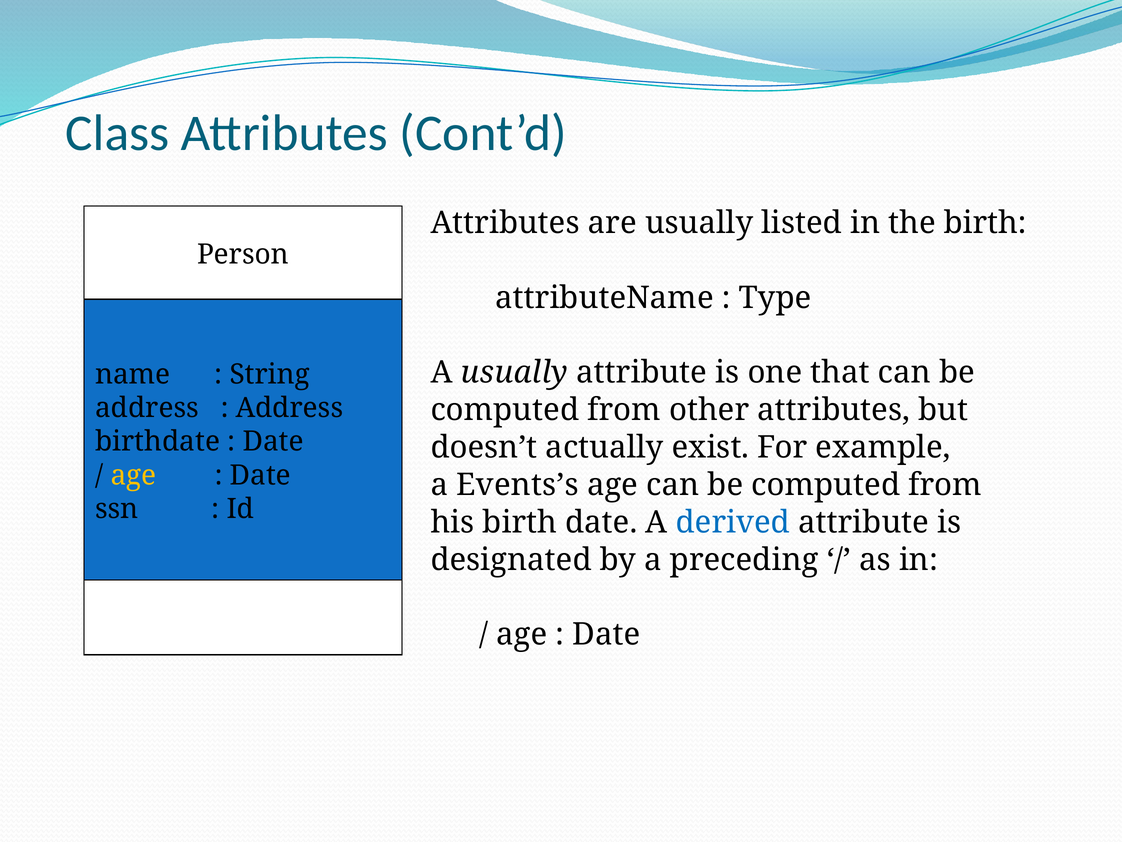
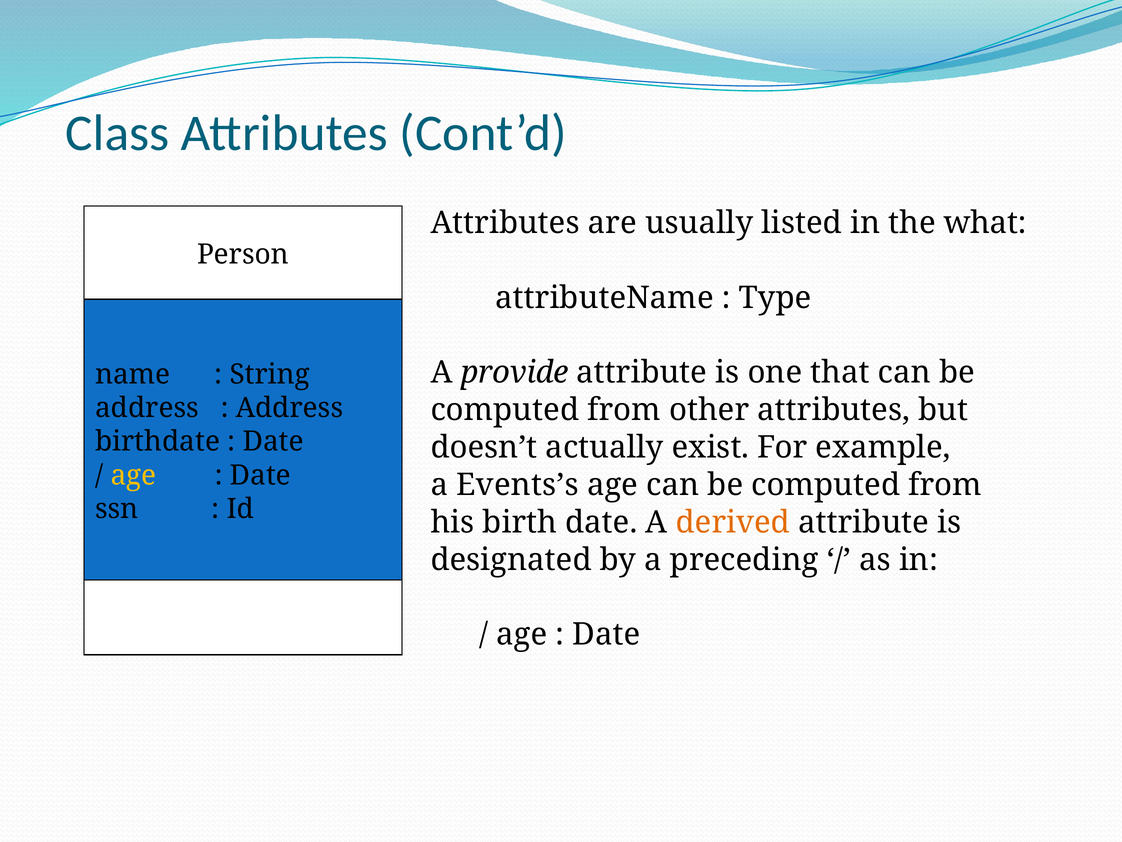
the birth: birth -> what
A usually: usually -> provide
derived colour: blue -> orange
